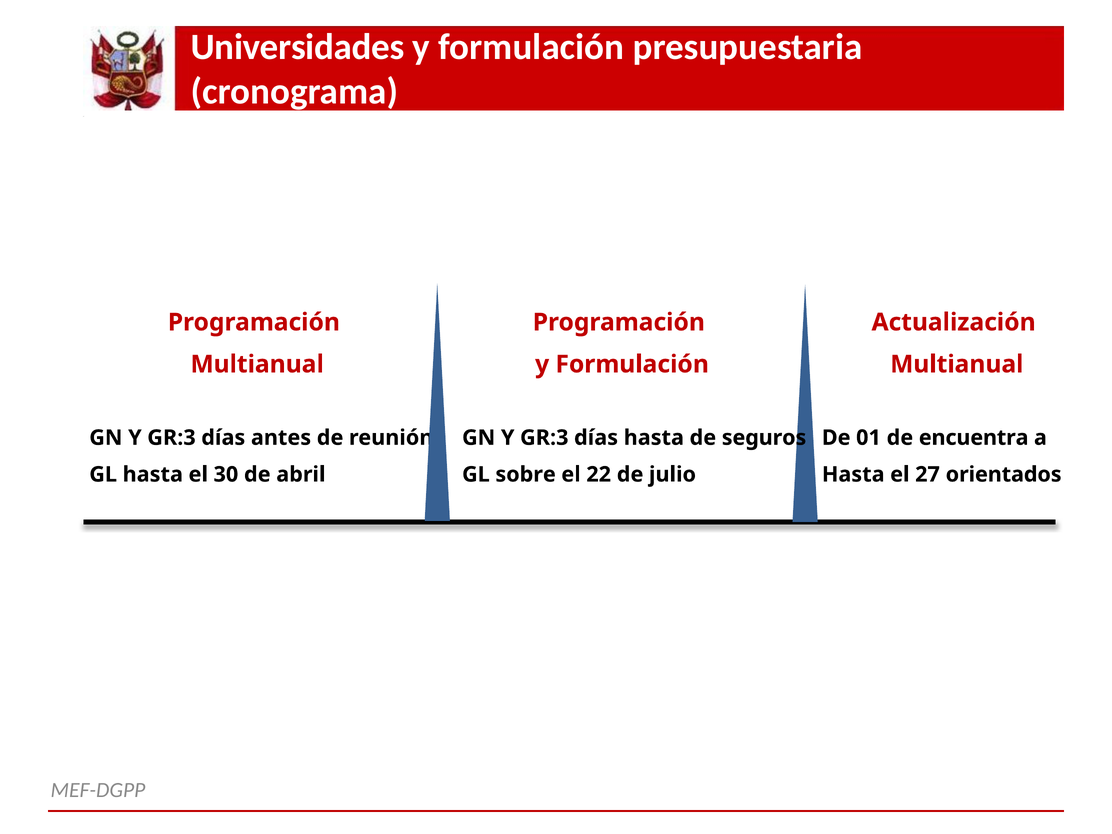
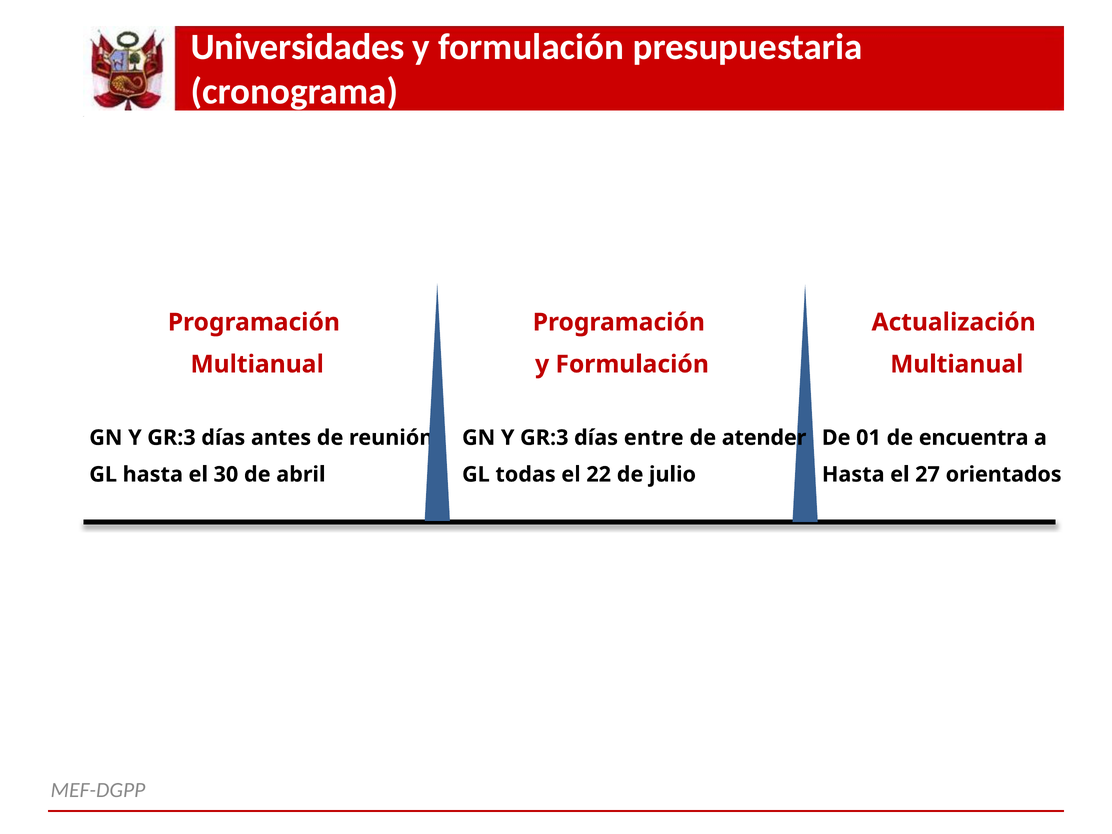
días hasta: hasta -> entre
seguros: seguros -> atender
sobre: sobre -> todas
